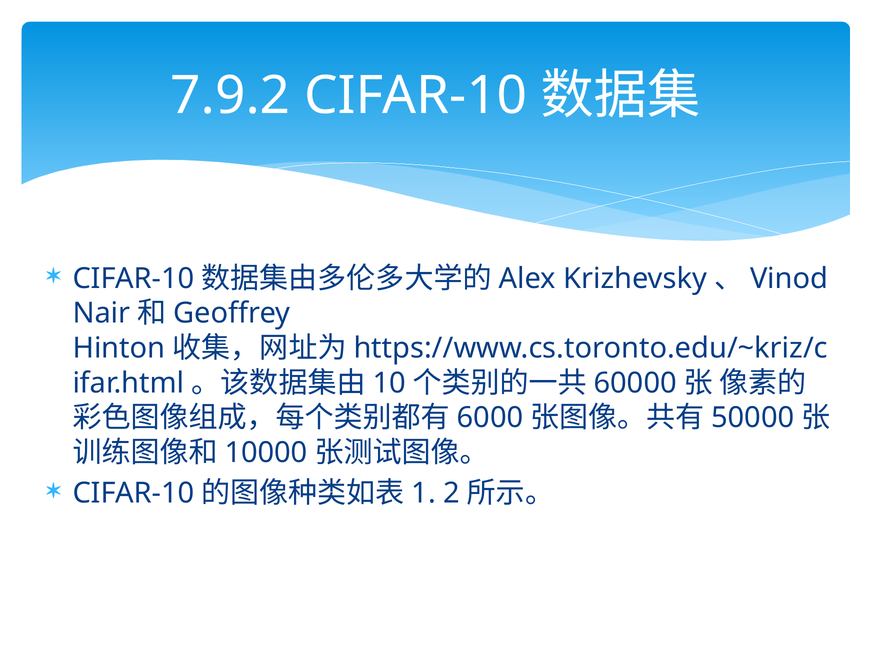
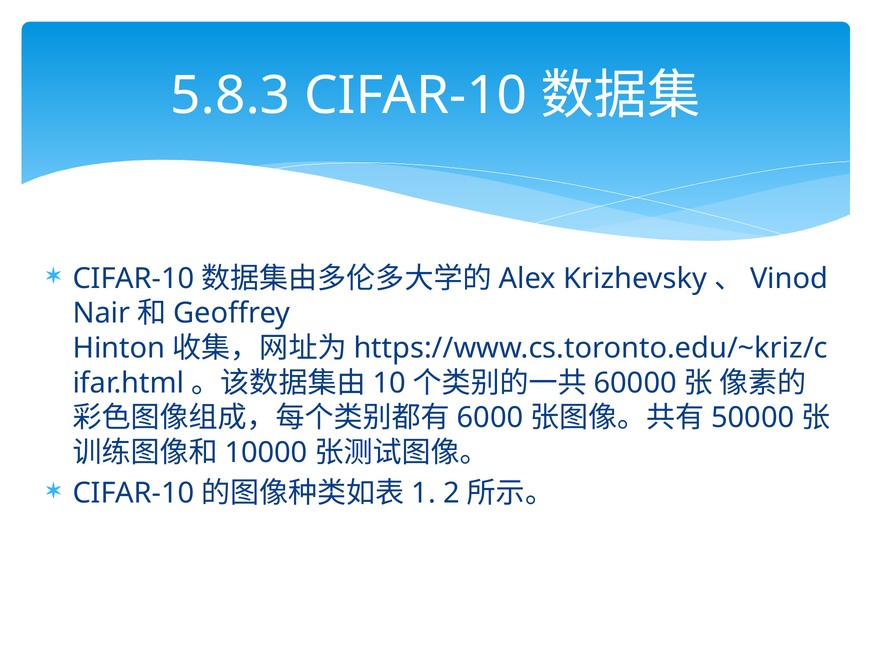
7.9.2: 7.9.2 -> 5.8.3
